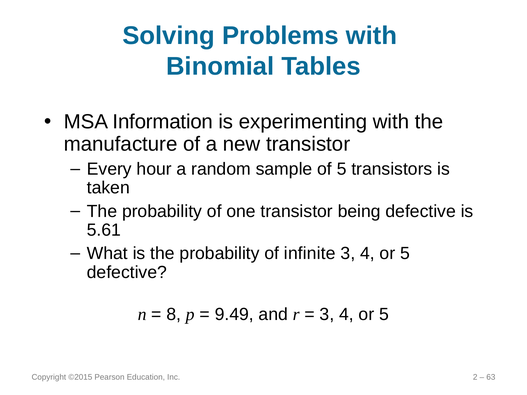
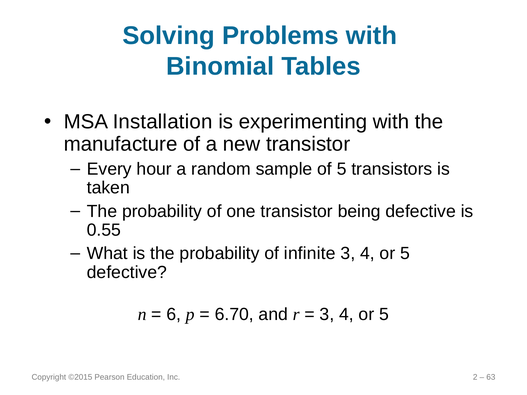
Information: Information -> Installation
5.61: 5.61 -> 0.55
8: 8 -> 6
9.49: 9.49 -> 6.70
